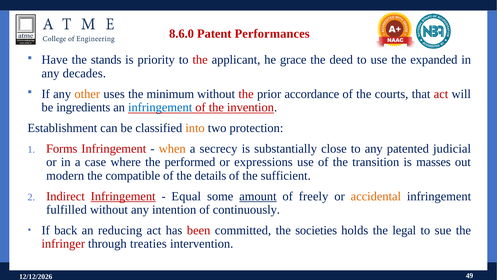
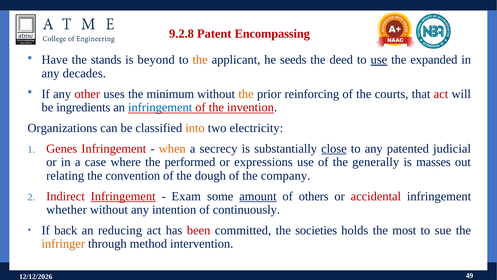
8.6.0: 8.6.0 -> 9.2.8
Performances: Performances -> Encompassing
priority: priority -> beyond
the at (200, 60) colour: red -> orange
grace: grace -> seeds
use at (379, 60) underline: none -> present
other colour: orange -> red
the at (246, 94) colour: red -> orange
accordance: accordance -> reinforcing
Establishment: Establishment -> Organizations
protection: protection -> electricity
Forms: Forms -> Genes
close underline: none -> present
transition: transition -> generally
modern: modern -> relating
compatible: compatible -> convention
details: details -> dough
sufficient: sufficient -> company
Equal: Equal -> Exam
freely: freely -> others
accidental colour: orange -> red
fulfilled: fulfilled -> whether
legal: legal -> most
infringer colour: red -> orange
treaties: treaties -> method
